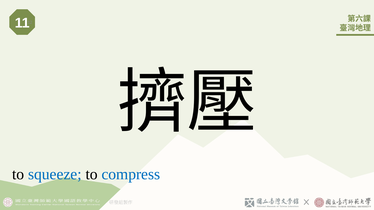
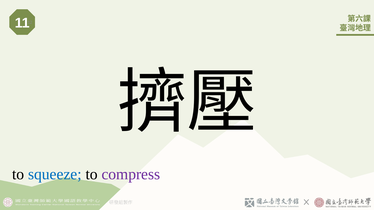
compress colour: blue -> purple
